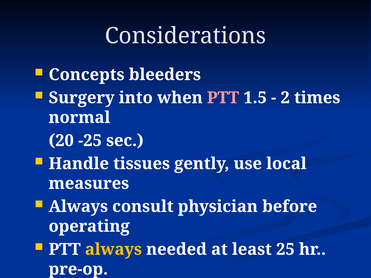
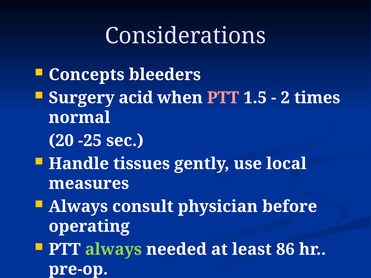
into: into -> acid
always at (113, 250) colour: yellow -> light green
25: 25 -> 86
